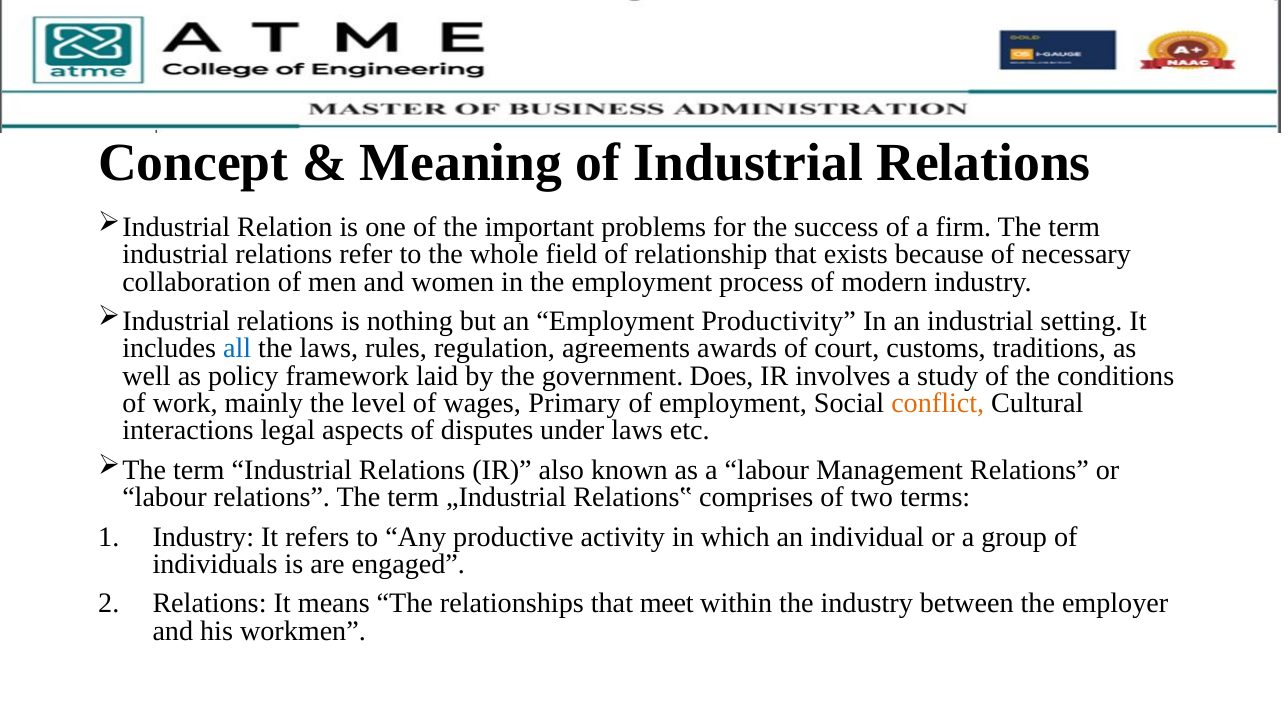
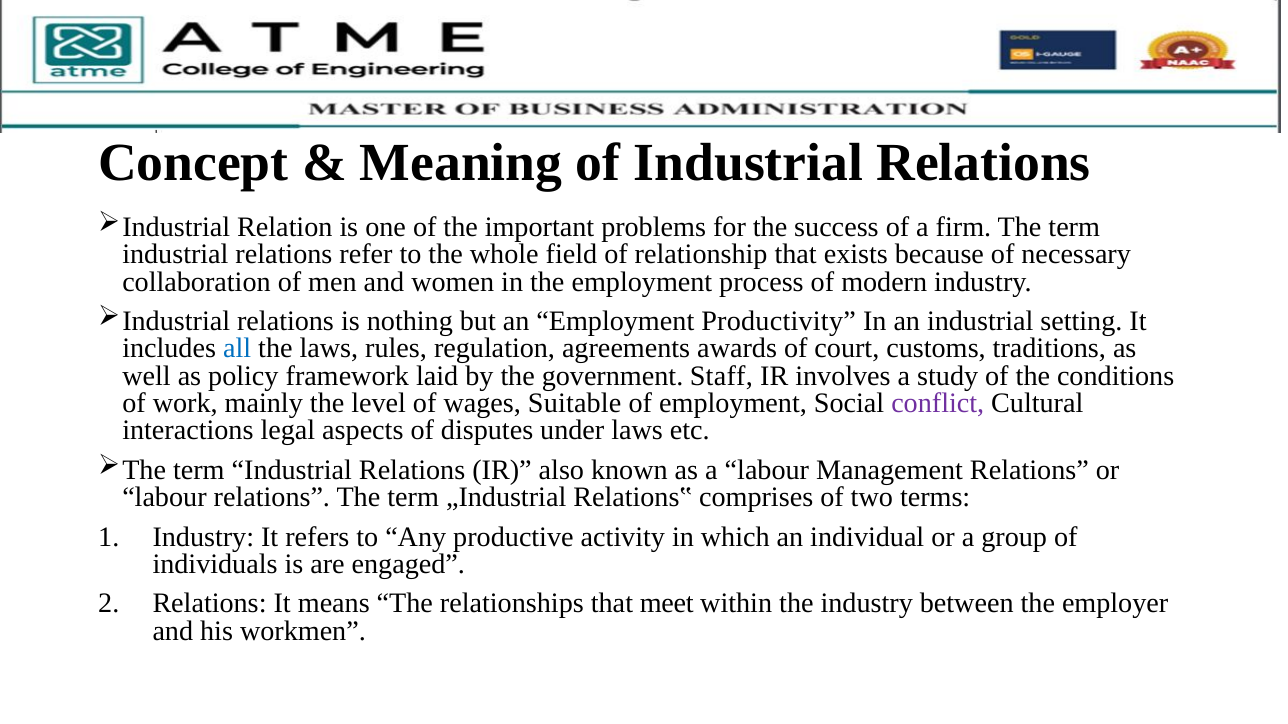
Does: Does -> Staff
Primary: Primary -> Suitable
conflict colour: orange -> purple
